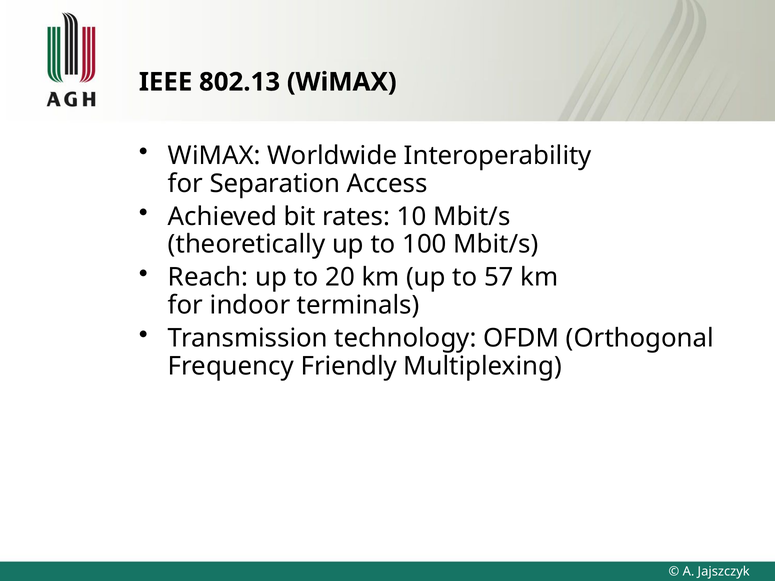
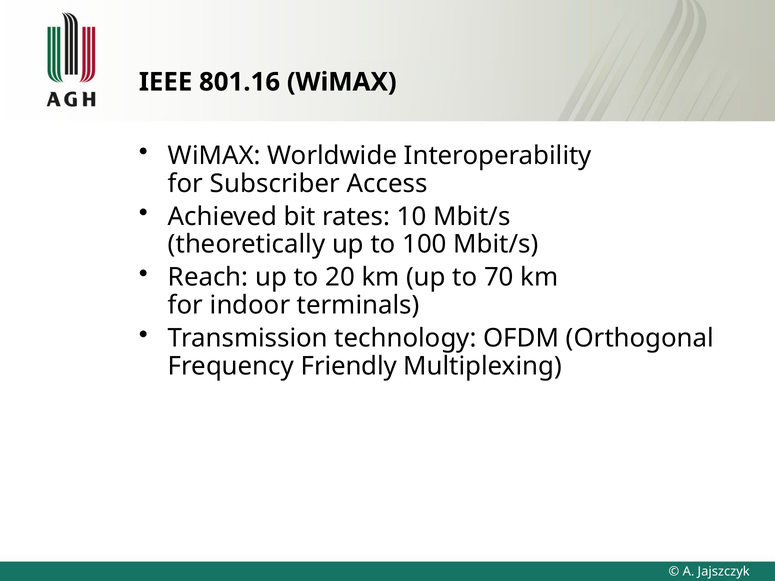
802.13: 802.13 -> 801.16
Separation: Separation -> Subscriber
57: 57 -> 70
